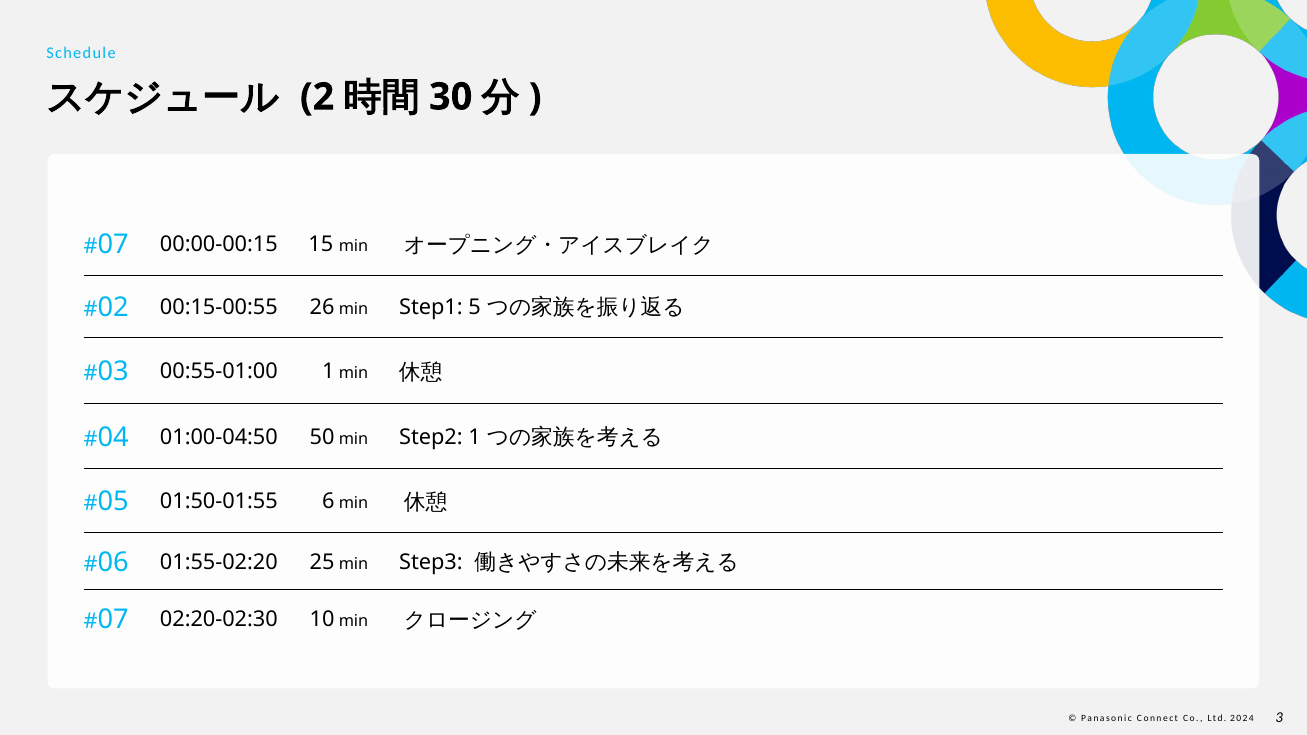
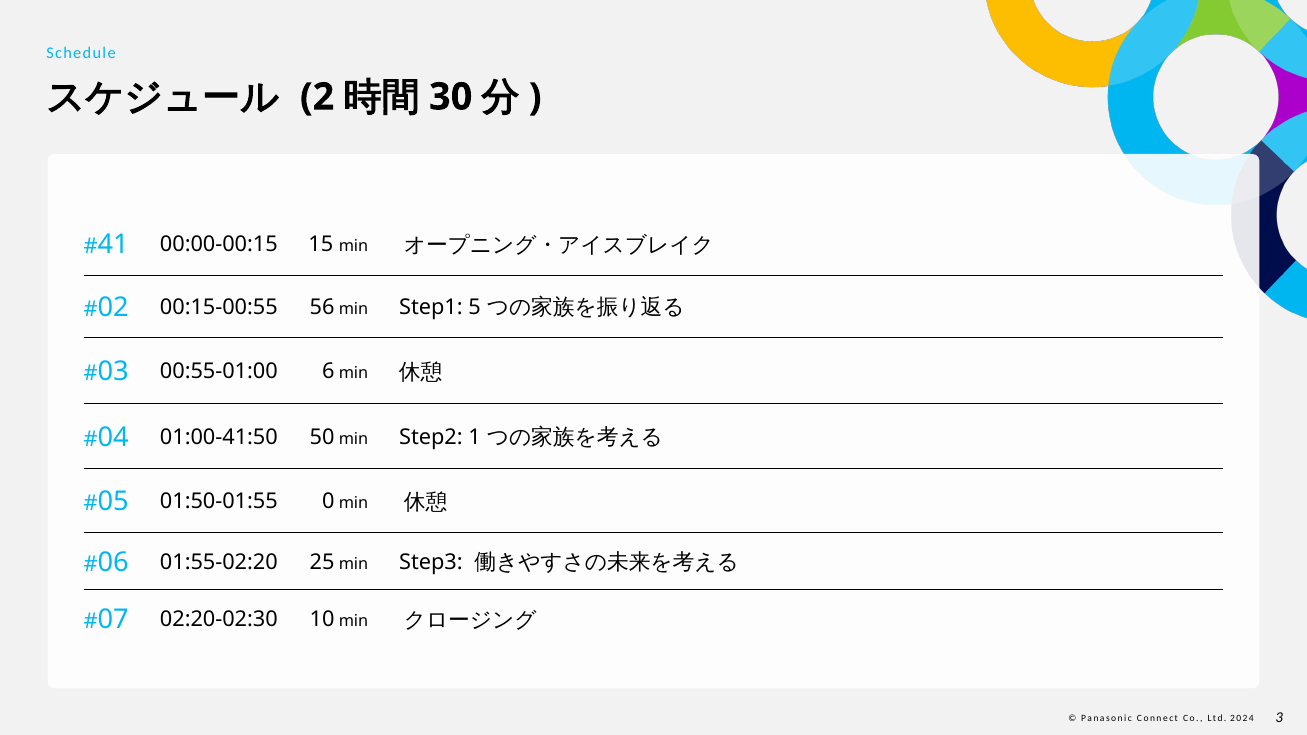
07 at (113, 244): 07 -> 41
26: 26 -> 56
00:55-01:00 1: 1 -> 6
01:00-04:50: 01:00-04:50 -> 01:00-41:50
6: 6 -> 0
